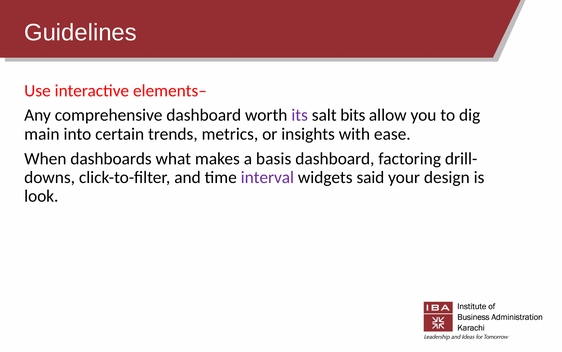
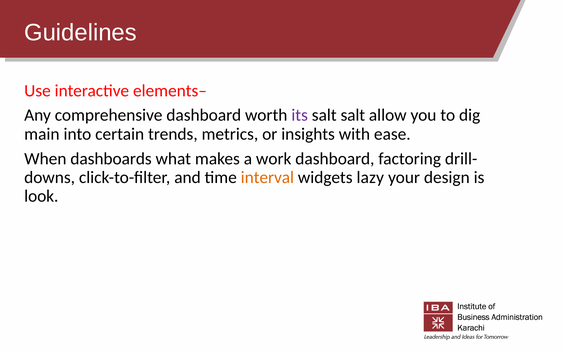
salt bits: bits -> salt
basis: basis -> work
interval colour: purple -> orange
said: said -> lazy
